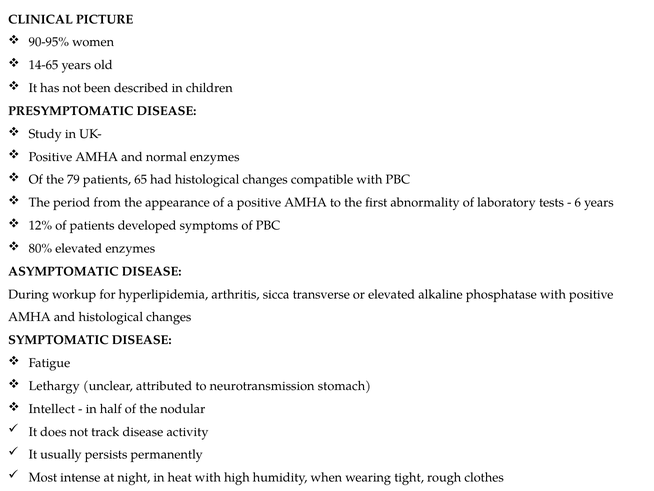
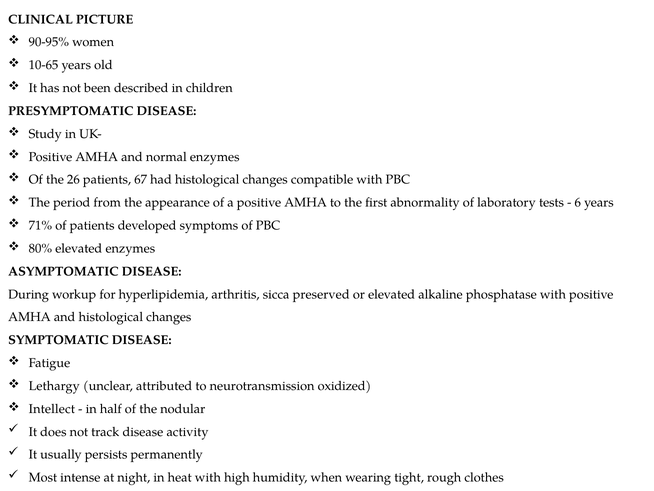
14-65: 14-65 -> 10-65
79: 79 -> 26
65: 65 -> 67
12%: 12% -> 71%
transverse: transverse -> preserved
stomach: stomach -> oxidized
